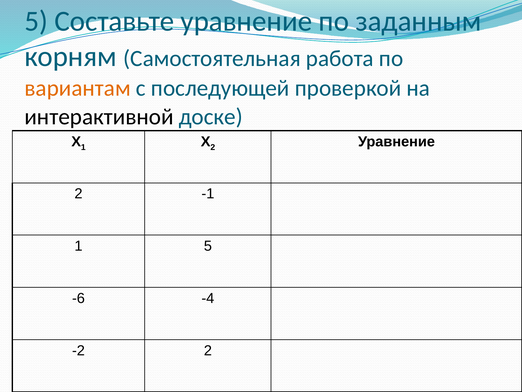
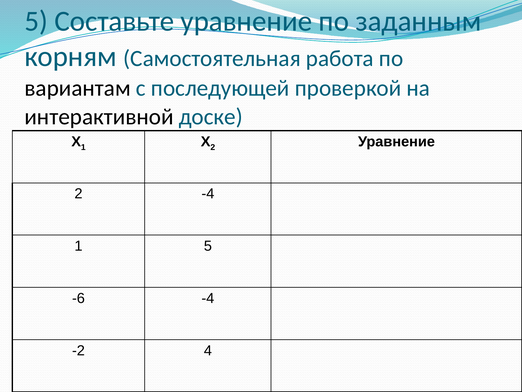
вариантам colour: orange -> black
2 -1: -1 -> -4
-2 2: 2 -> 4
